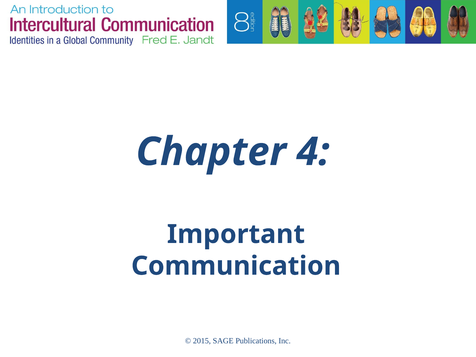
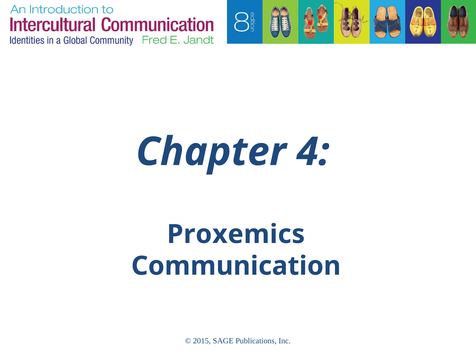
Important: Important -> Proxemics
